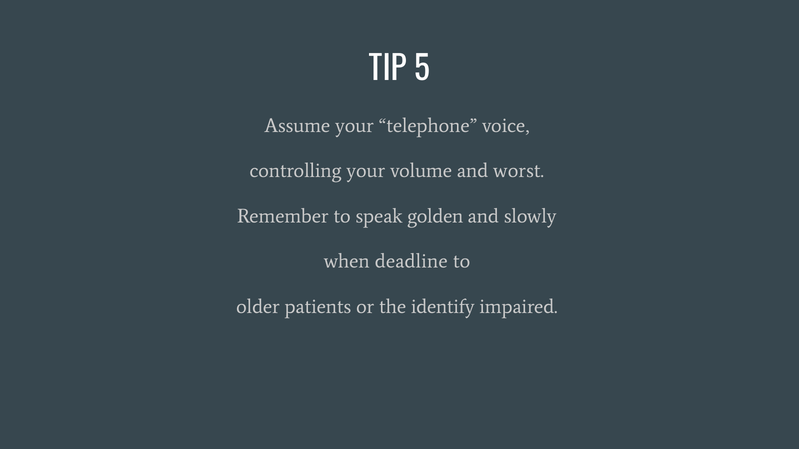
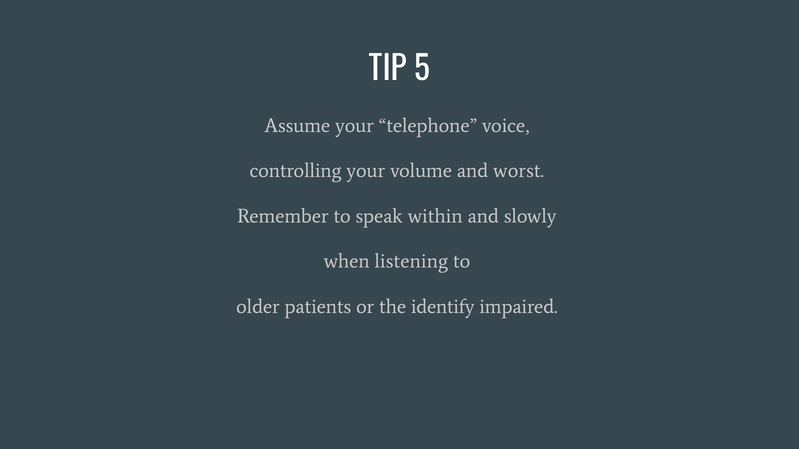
golden: golden -> within
deadline: deadline -> listening
